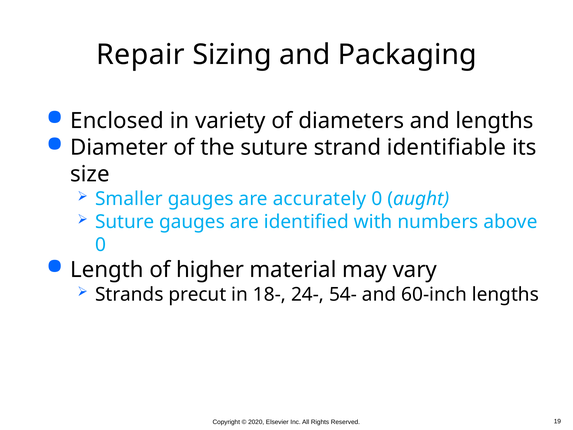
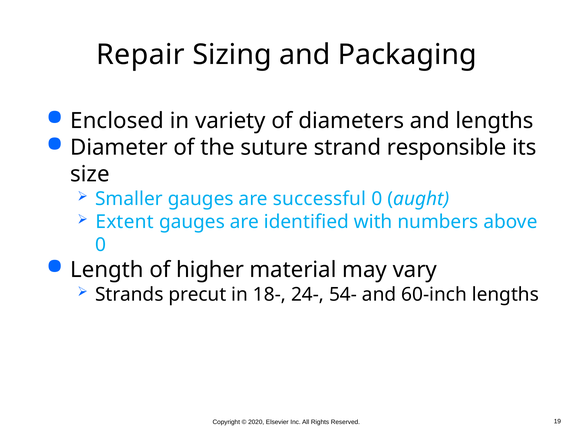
identifiable: identifiable -> responsible
accurately: accurately -> successful
Suture at (125, 222): Suture -> Extent
